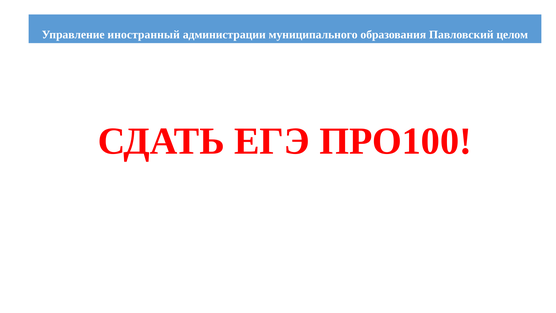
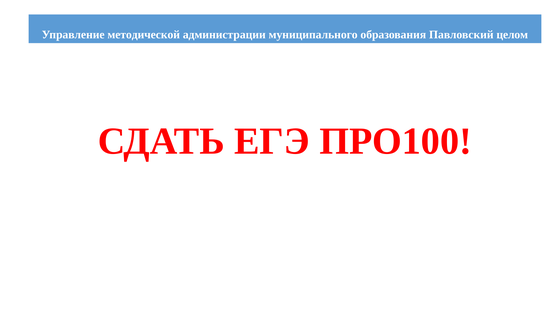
иностранный: иностранный -> методической
